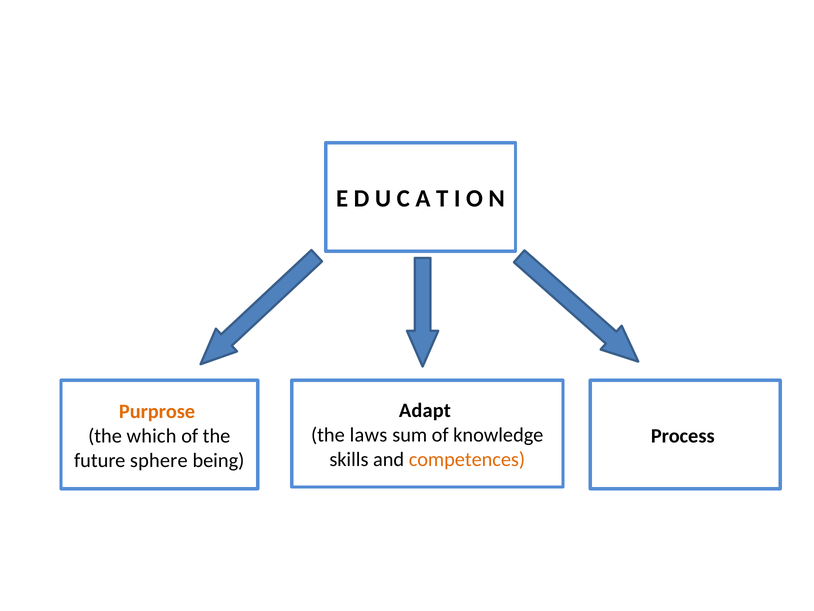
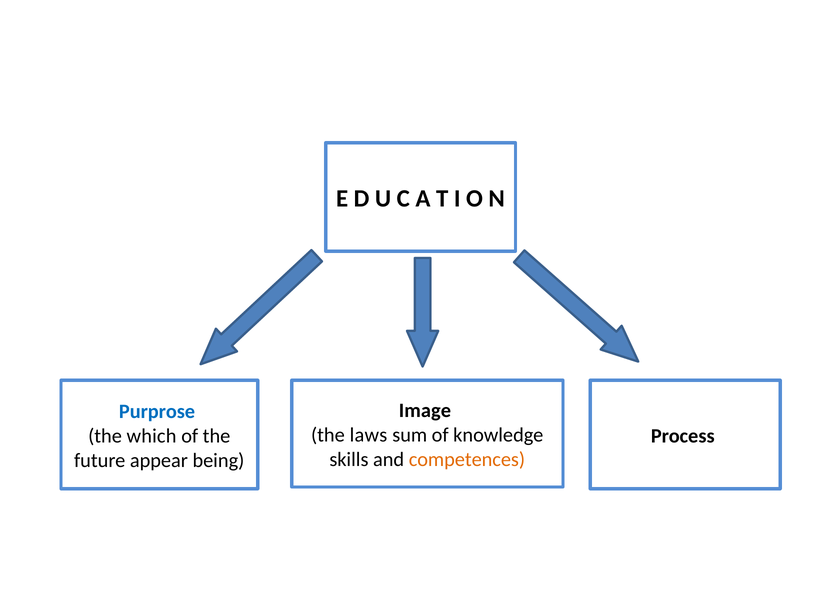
Adapt: Adapt -> Image
Purprose colour: orange -> blue
sphere: sphere -> appear
